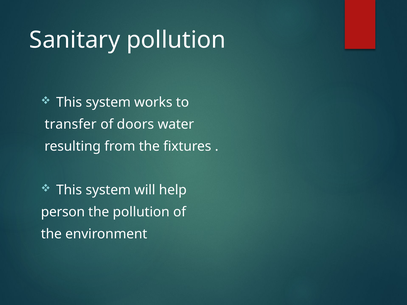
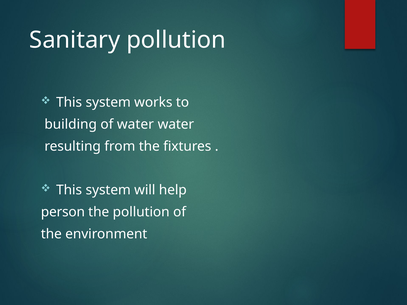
transfer: transfer -> building
of doors: doors -> water
